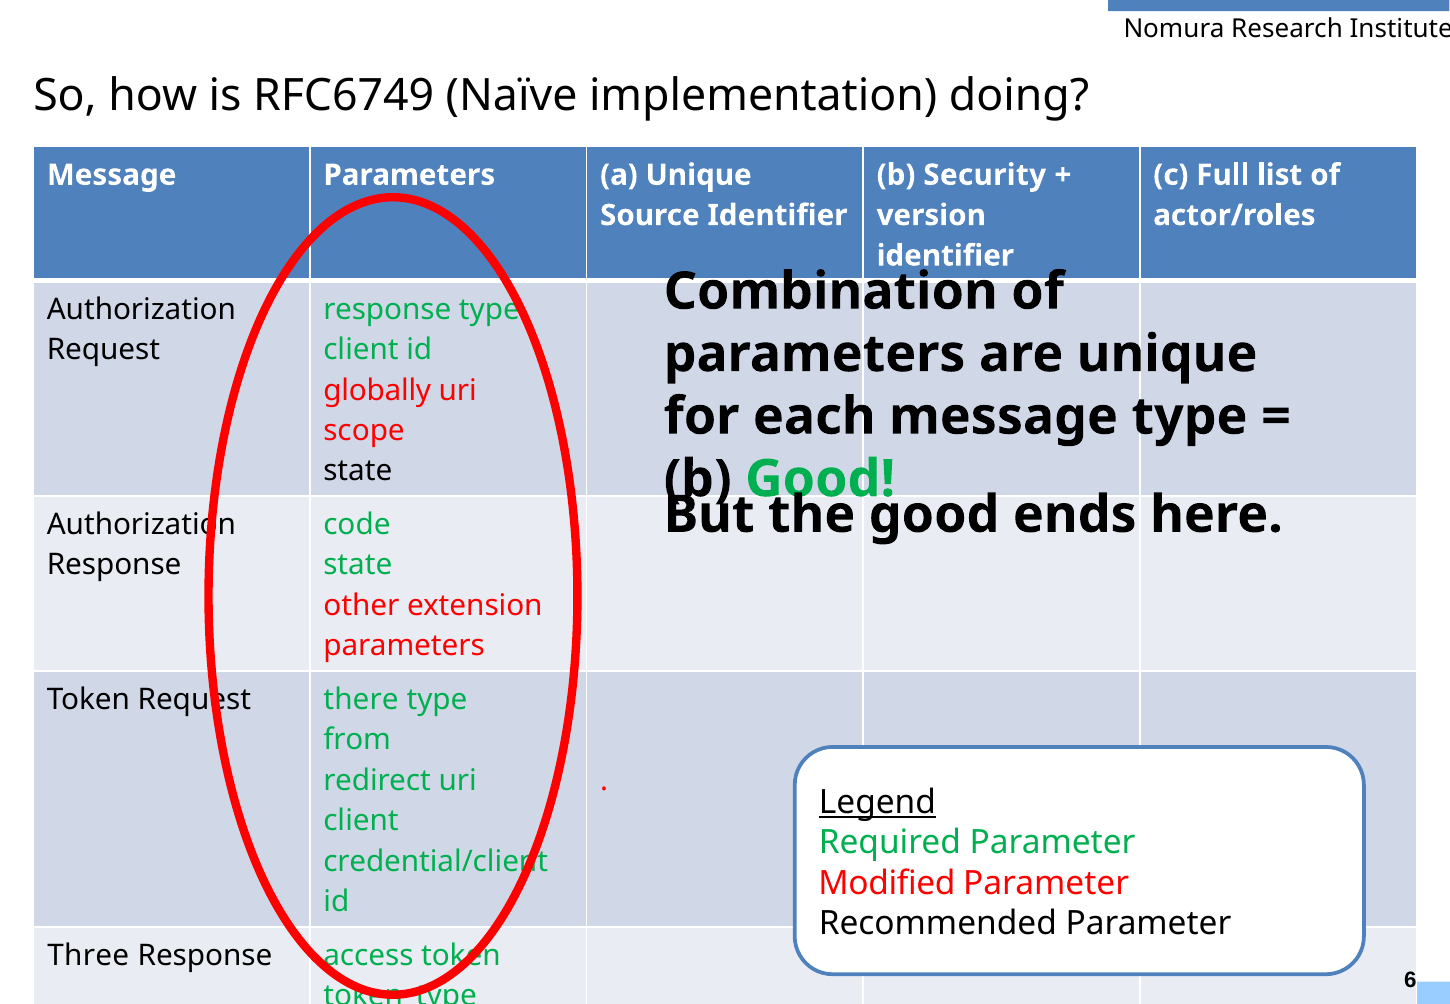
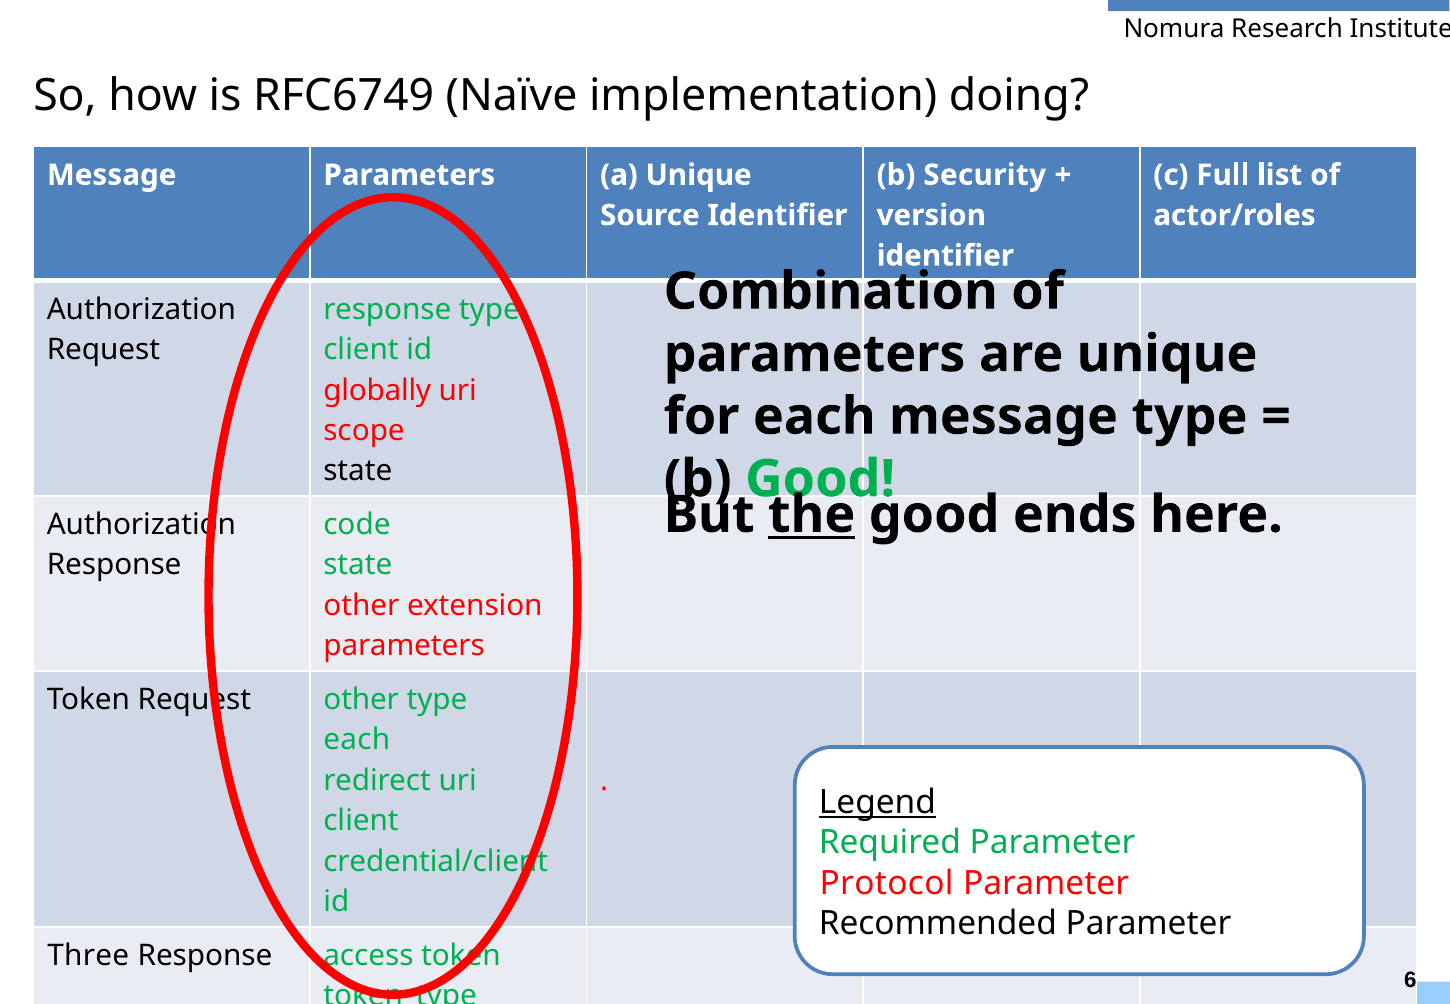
the underline: none -> present
there at (361, 700): there -> other
from at (357, 740): from -> each
Modified: Modified -> Protocol
